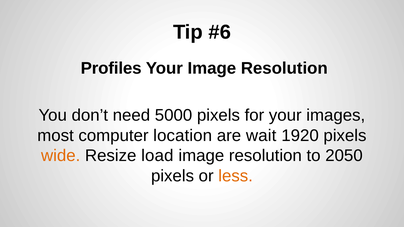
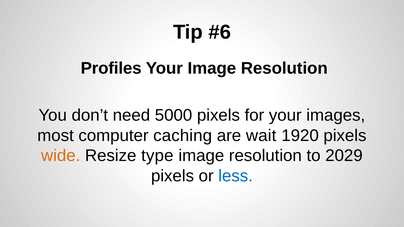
location: location -> caching
load: load -> type
2050: 2050 -> 2029
less colour: orange -> blue
